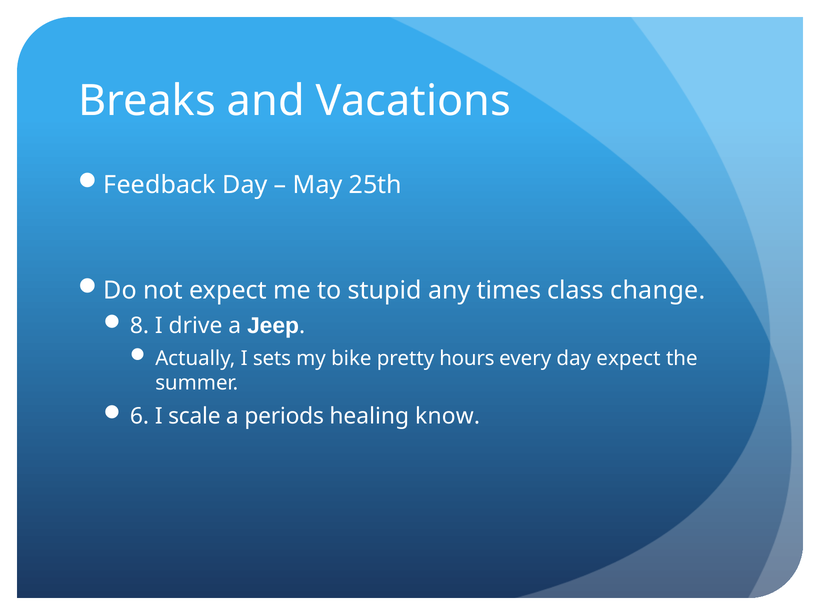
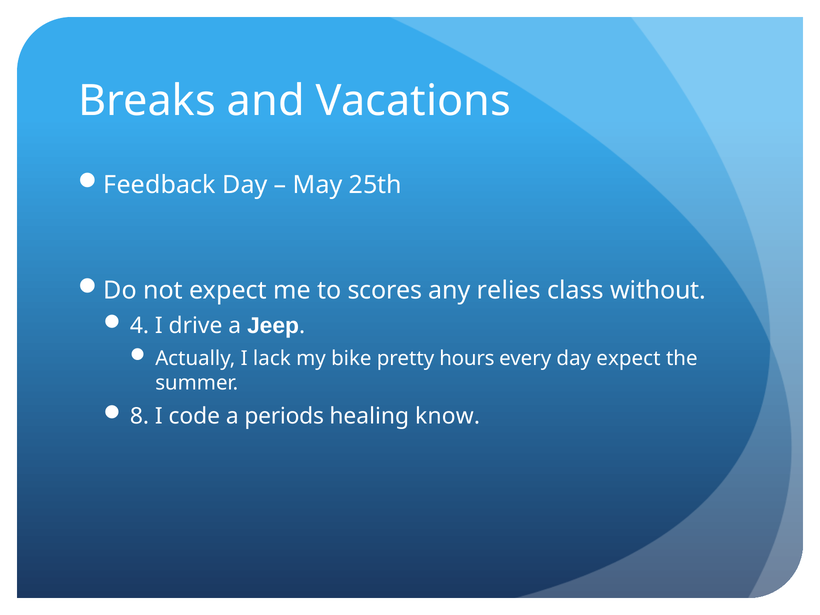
stupid: stupid -> scores
times: times -> relies
change: change -> without
8: 8 -> 4
sets: sets -> lack
6: 6 -> 8
scale: scale -> code
